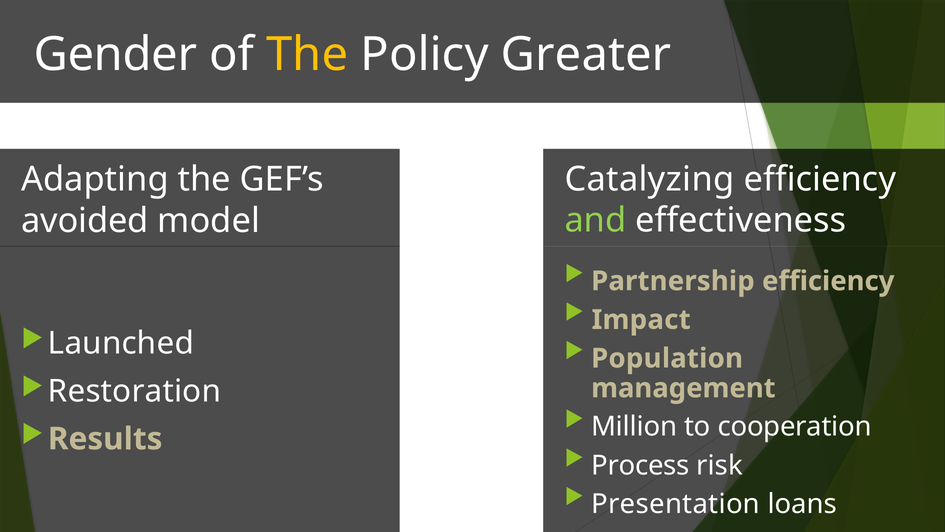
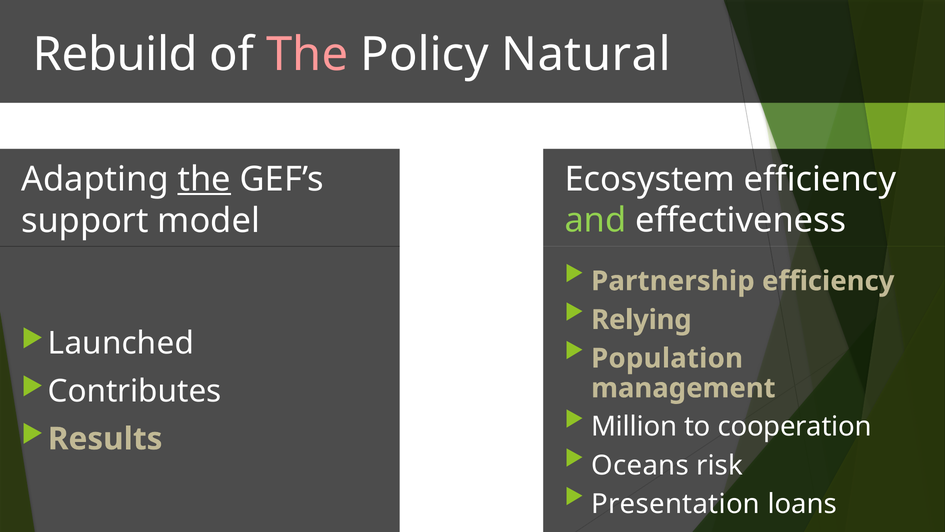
Gender: Gender -> Rebuild
The at (307, 55) colour: yellow -> pink
Greater: Greater -> Natural
Catalyzing: Catalyzing -> Ecosystem
the at (204, 179) underline: none -> present
avoided: avoided -> support
Impact: Impact -> Relying
Restoration: Restoration -> Contributes
Process: Process -> Oceans
